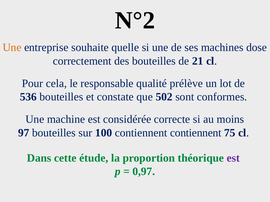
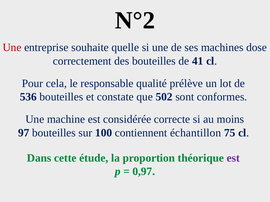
Une at (12, 48) colour: orange -> red
21: 21 -> 41
contiennent contiennent: contiennent -> échantillon
